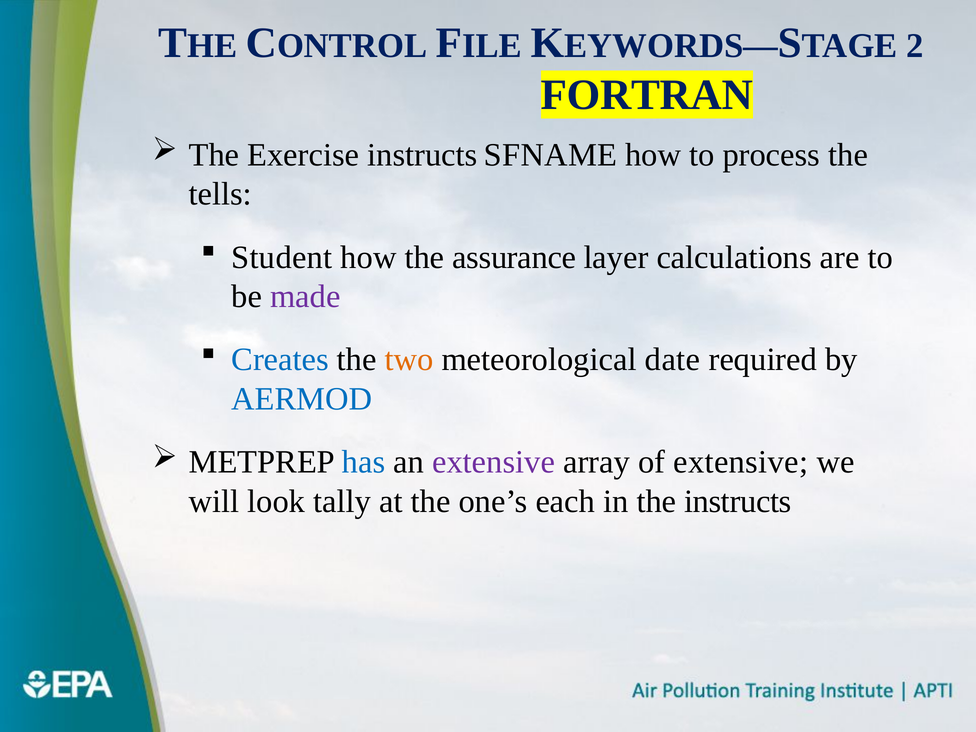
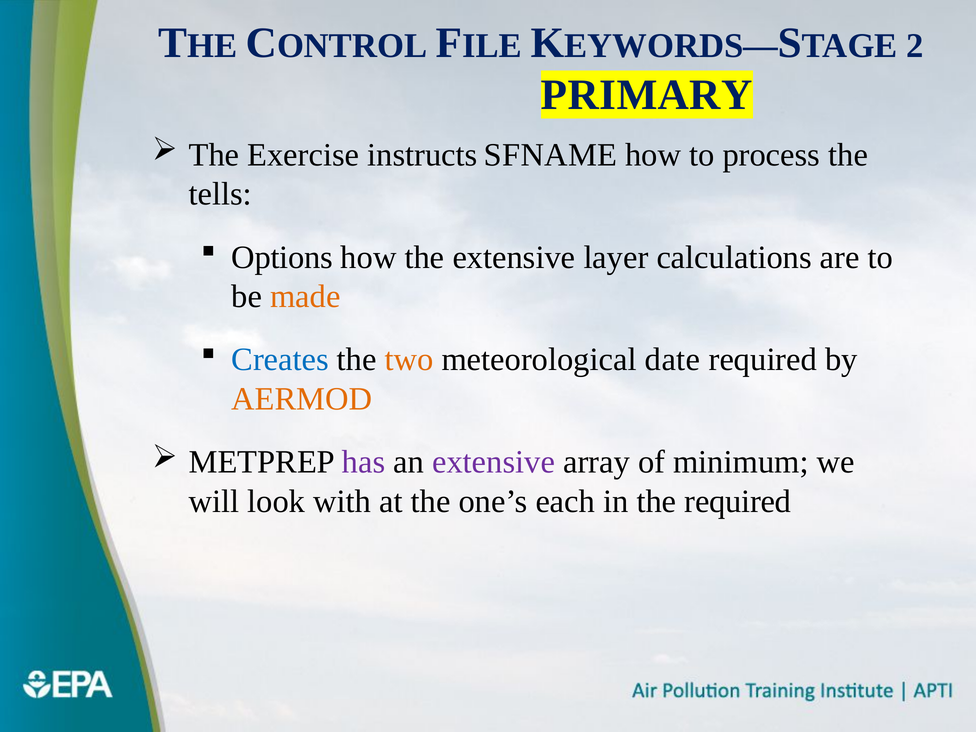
FORTRAN: FORTRAN -> PRIMARY
Student: Student -> Options
the assurance: assurance -> extensive
made colour: purple -> orange
AERMOD colour: blue -> orange
has colour: blue -> purple
of extensive: extensive -> minimum
tally: tally -> with
the instructs: instructs -> required
